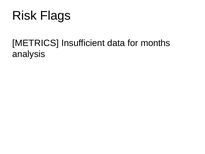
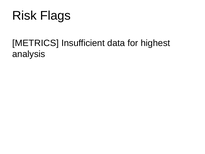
months: months -> highest
